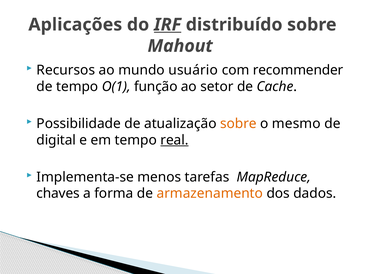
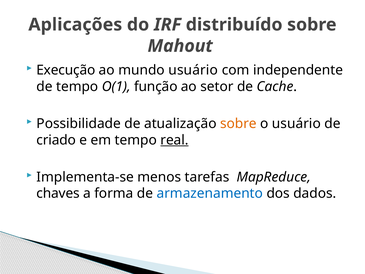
IRF underline: present -> none
Recursos: Recursos -> Execução
recommender: recommender -> independente
o mesmo: mesmo -> usuário
digital: digital -> criado
armazenamento colour: orange -> blue
